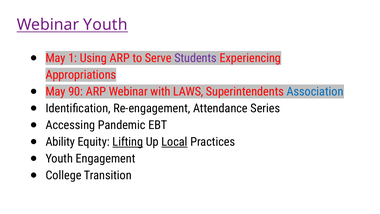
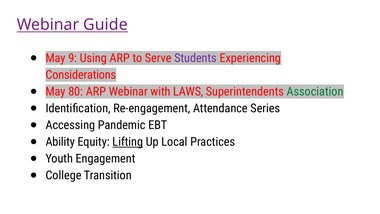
Webinar Youth: Youth -> Guide
1: 1 -> 9
Appropriations: Appropriations -> Considerations
90: 90 -> 80
Association colour: blue -> green
Local underline: present -> none
